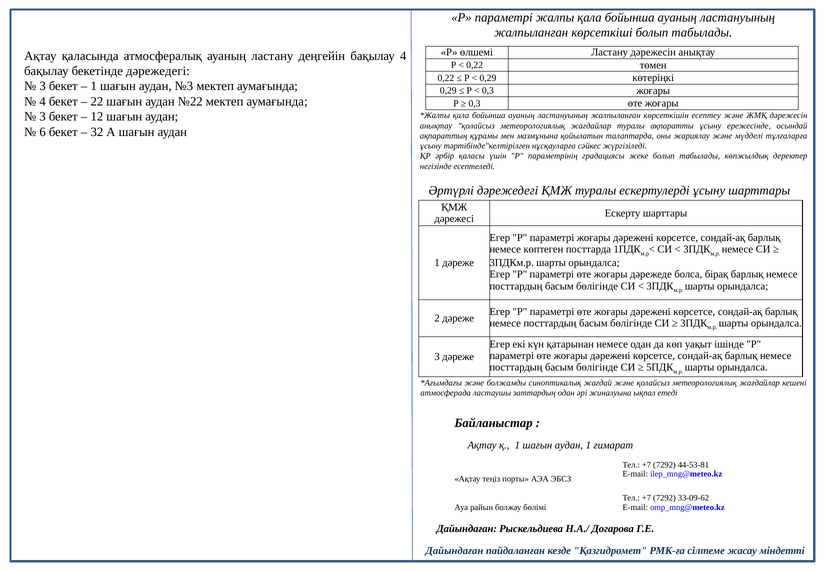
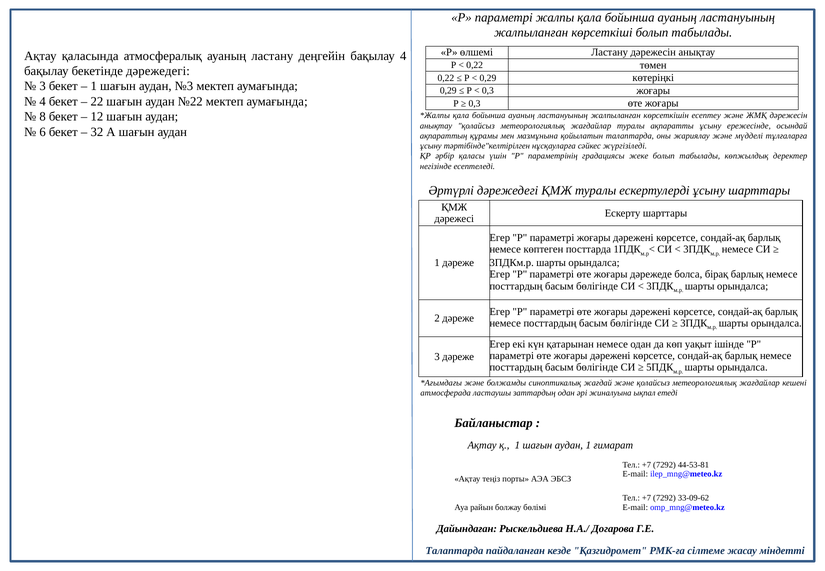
3 at (43, 117): 3 -> 8
Дайындаған at (454, 551): Дайындаған -> Талаптарда
